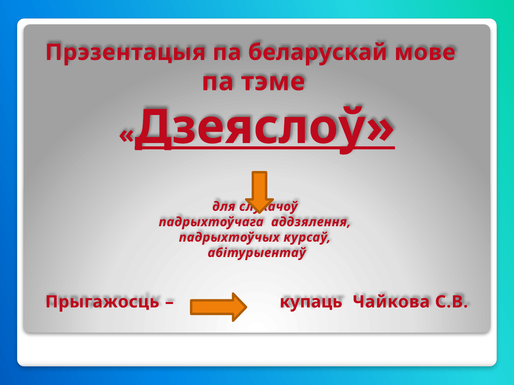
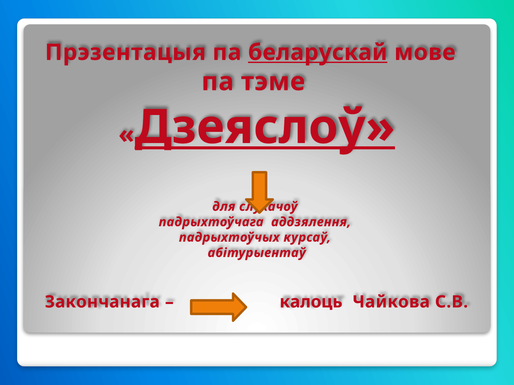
беларускай underline: none -> present
Прыгажосць: Прыгажосць -> Закончанага
купаць: купаць -> калоць
